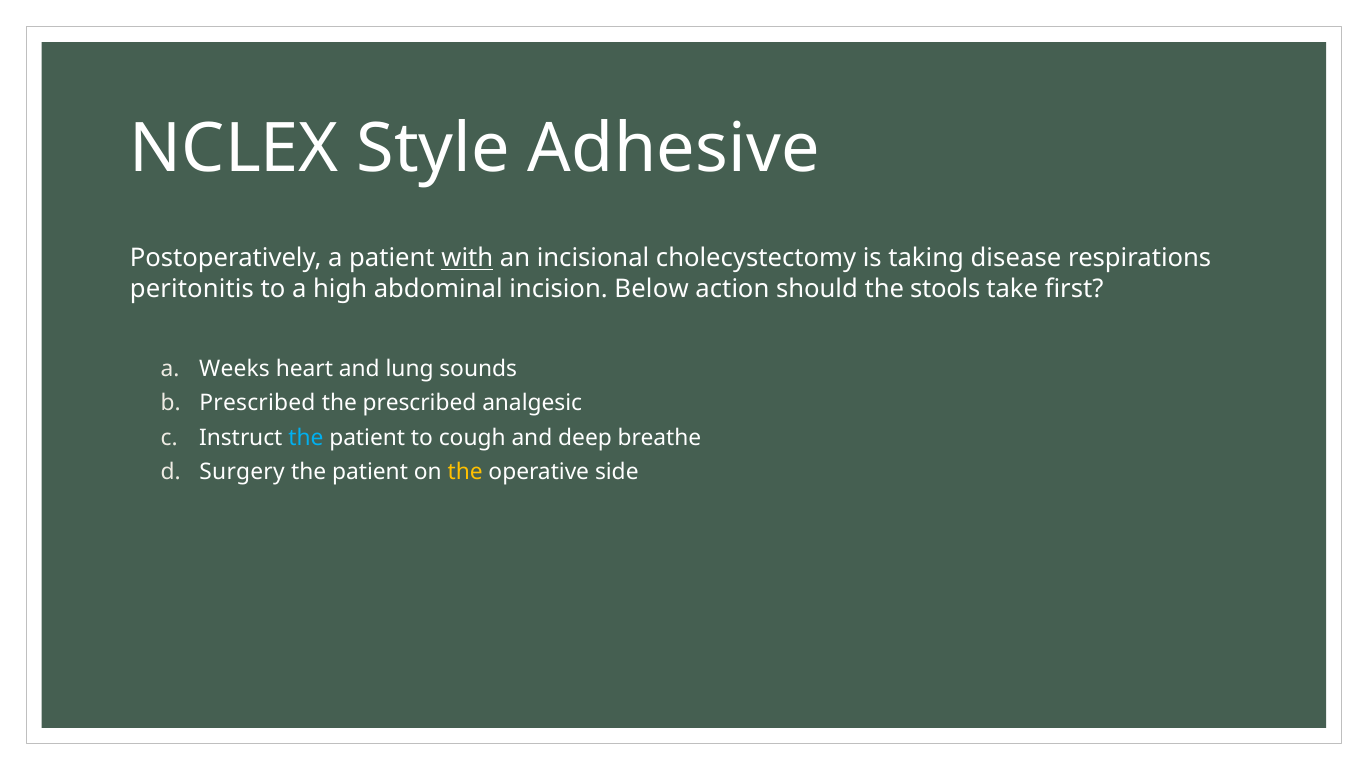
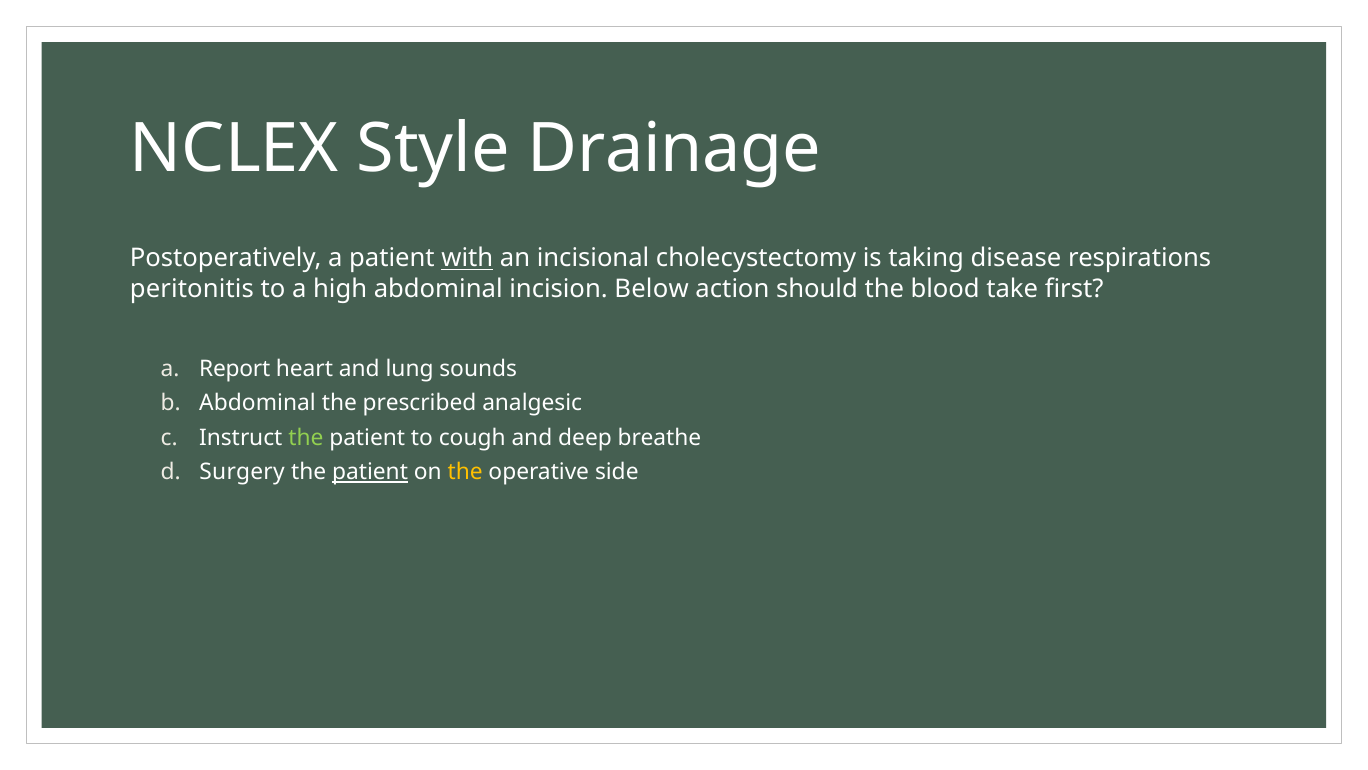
Adhesive: Adhesive -> Drainage
stools: stools -> blood
Weeks: Weeks -> Report
Prescribed at (257, 403): Prescribed -> Abdominal
the at (306, 438) colour: light blue -> light green
patient at (370, 472) underline: none -> present
